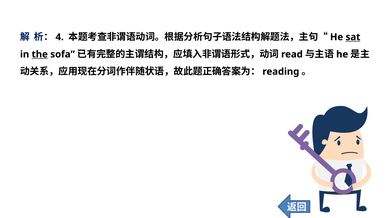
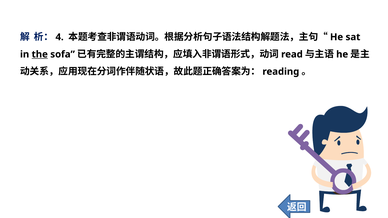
sat underline: present -> none
